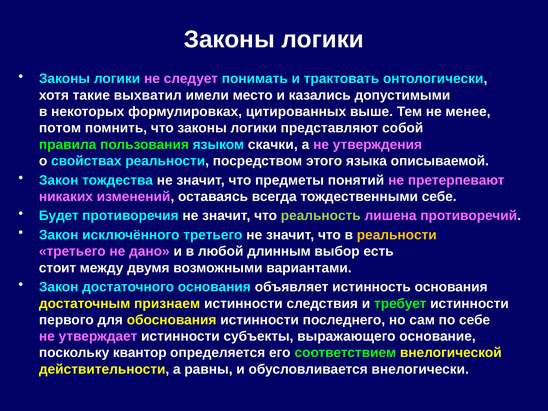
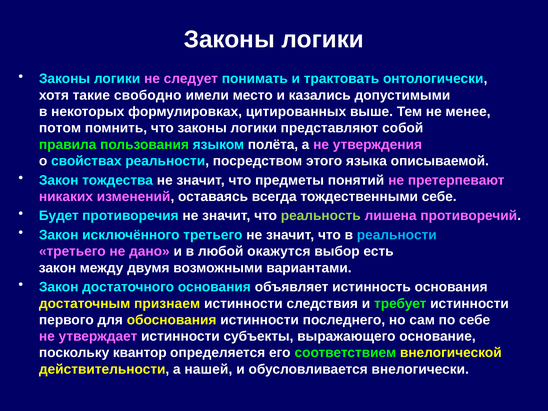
выхватил: выхватил -> свободно
скачки: скачки -> полёта
реальности at (397, 235) colour: yellow -> light blue
длинным: длинным -> окажутся
стоит at (58, 268): стоит -> закон
равны: равны -> нашей
